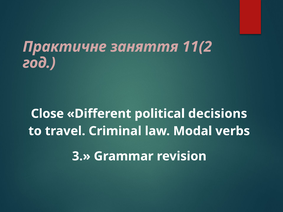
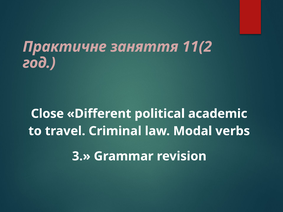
decisions: decisions -> academic
